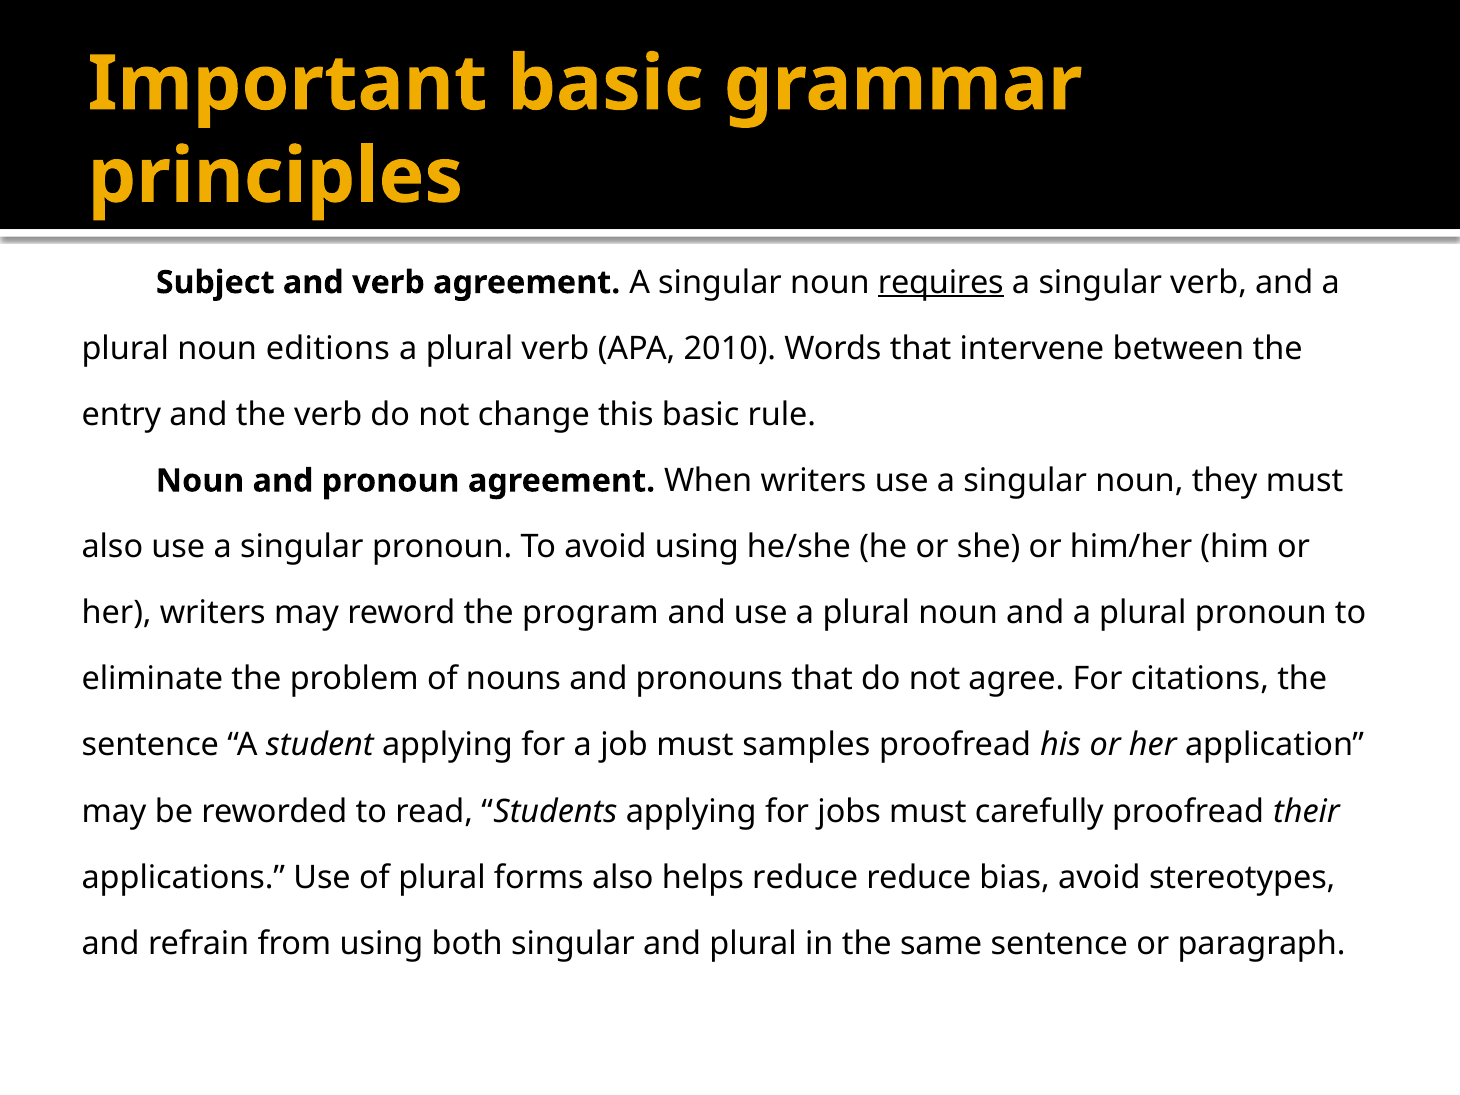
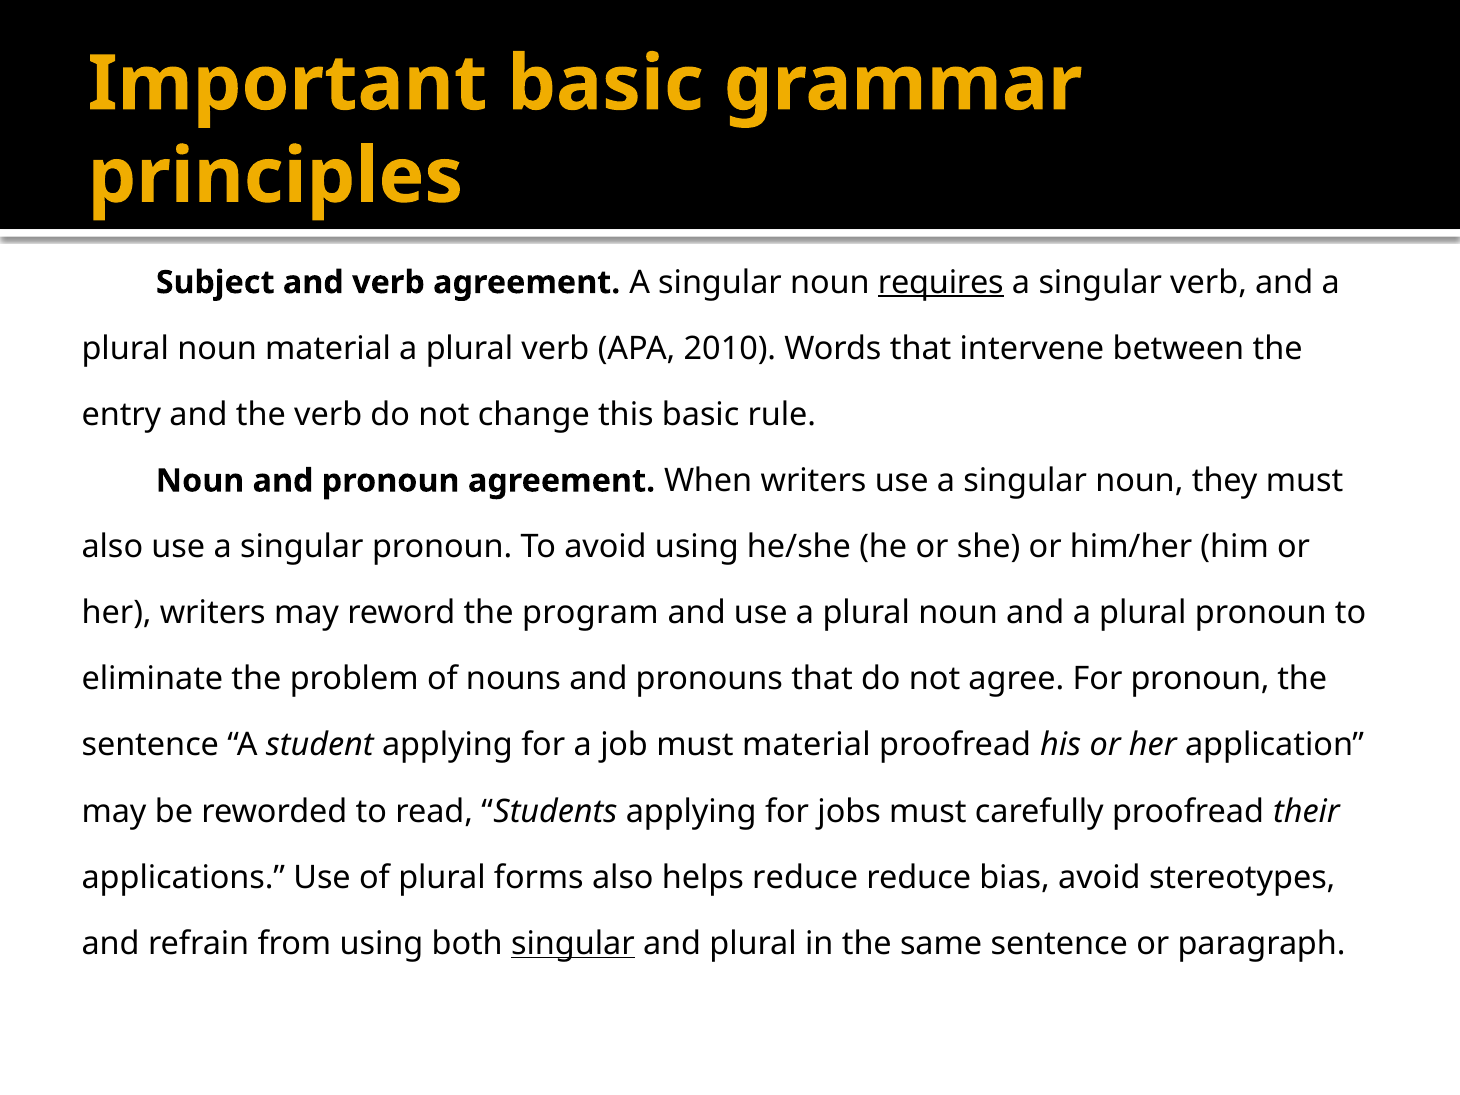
noun editions: editions -> material
For citations: citations -> pronoun
must samples: samples -> material
singular at (573, 944) underline: none -> present
